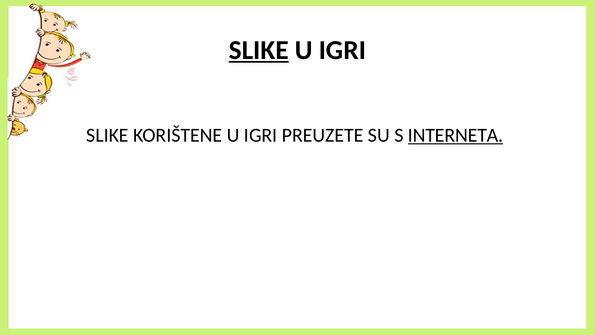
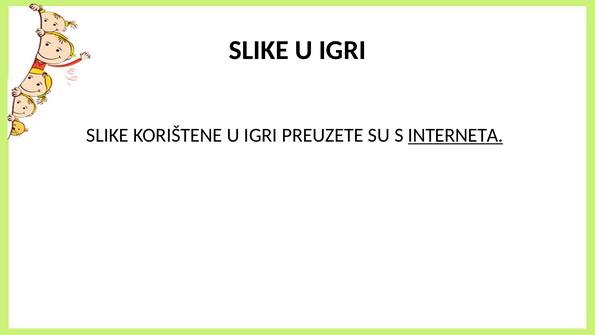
SLIKE at (259, 50) underline: present -> none
